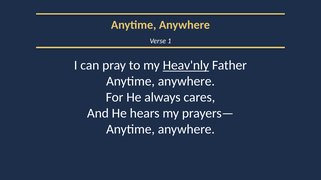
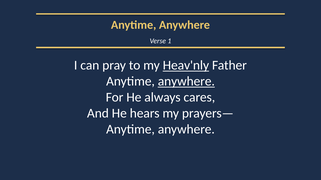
anywhere at (186, 82) underline: none -> present
